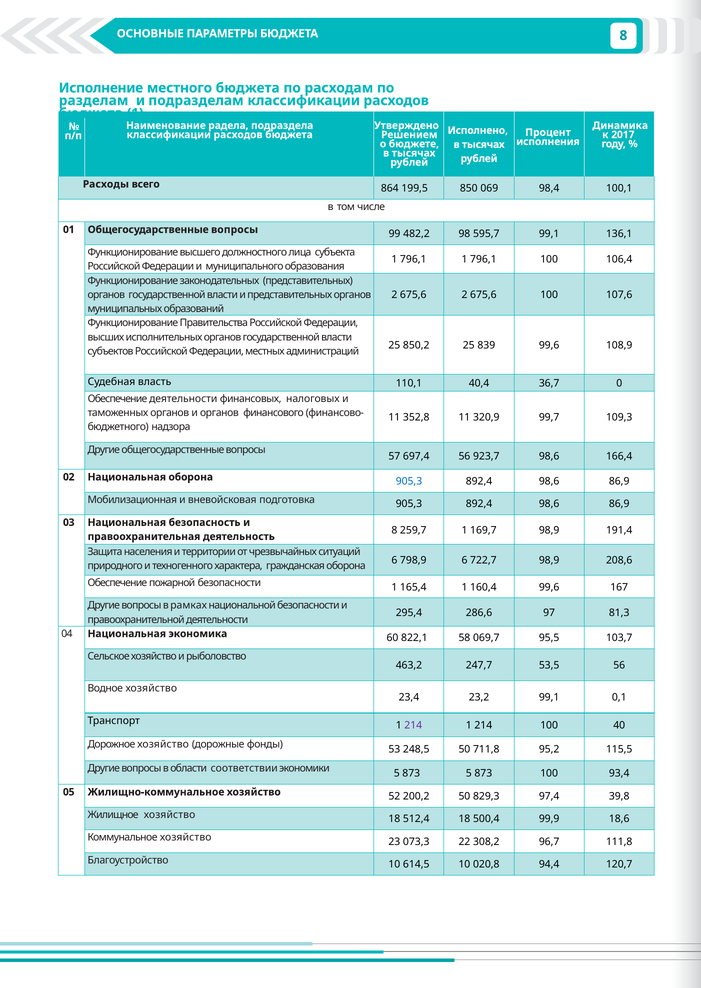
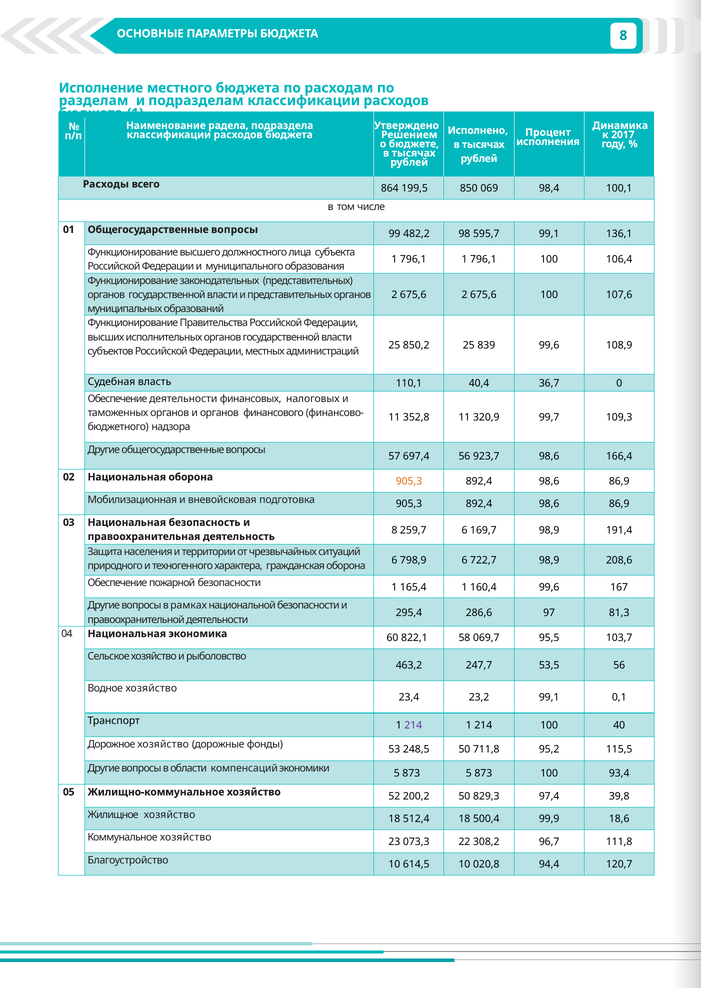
905,3 at (409, 482) colour: blue -> orange
259,7 1: 1 -> 6
соответствии: соответствии -> компенсаций
